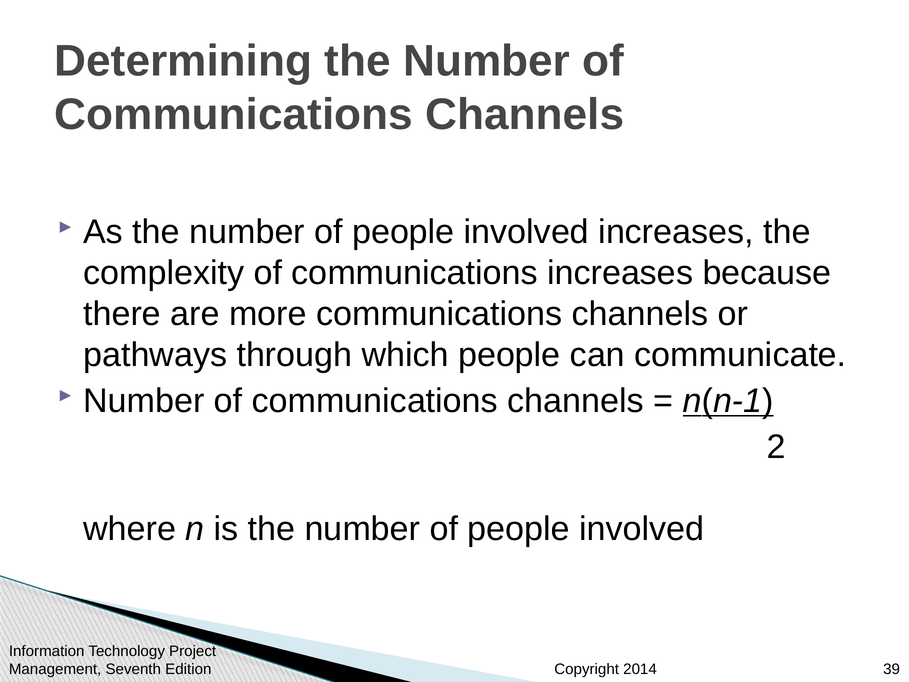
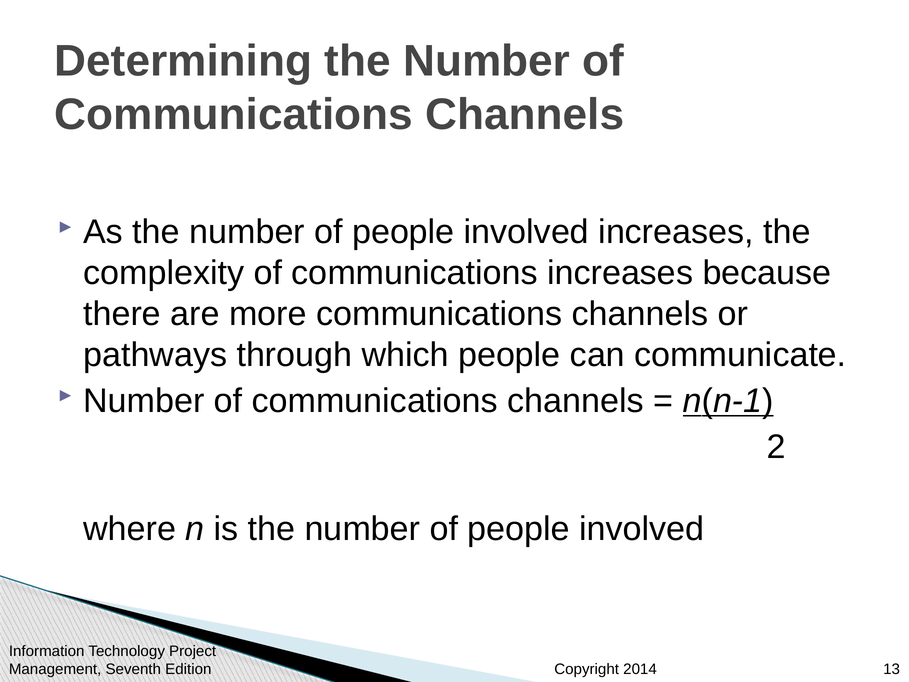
39: 39 -> 13
